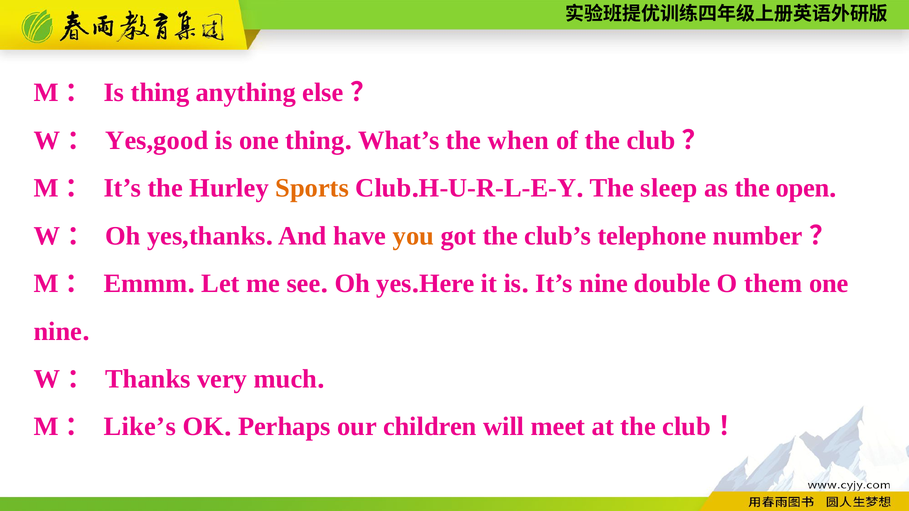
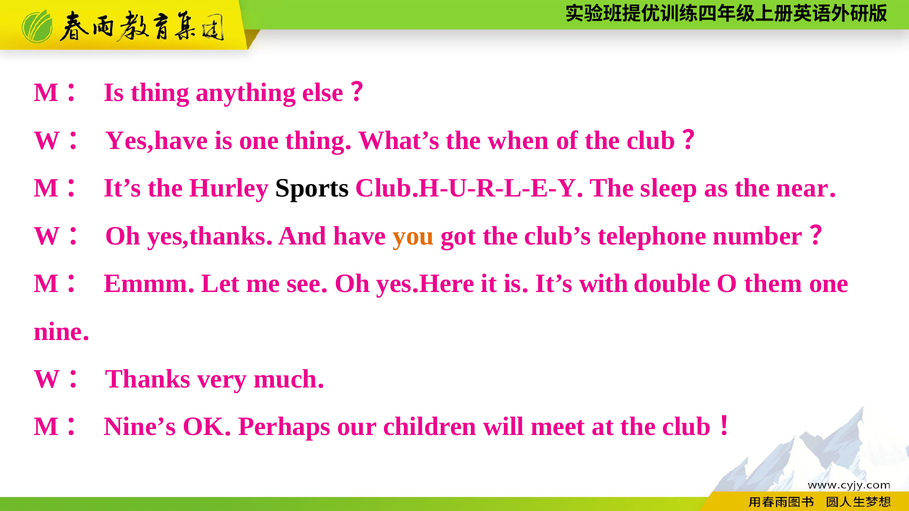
Yes,good: Yes,good -> Yes,have
Sports colour: orange -> black
open: open -> near
It’s nine: nine -> with
Like’s: Like’s -> Nine’s
